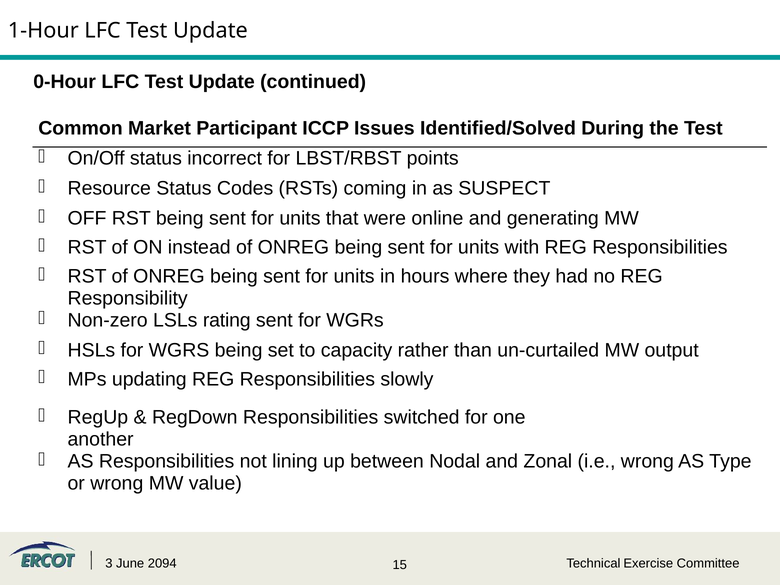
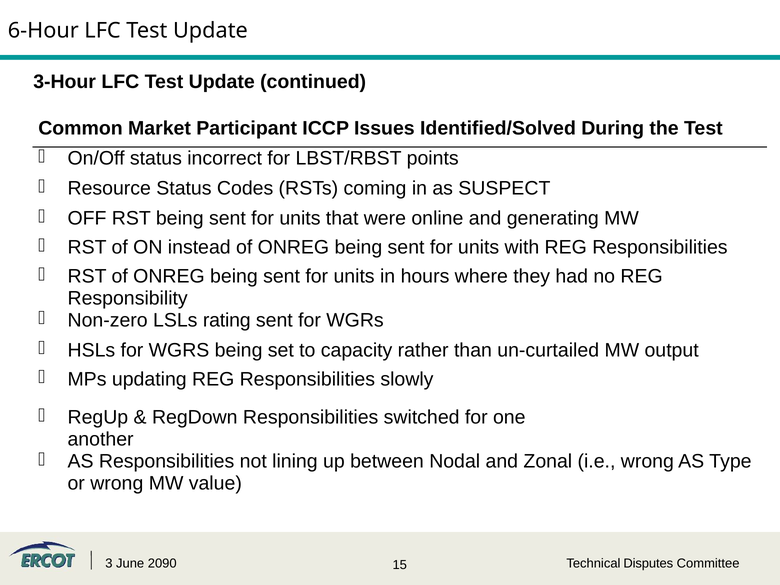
1-Hour: 1-Hour -> 6-Hour
0-Hour: 0-Hour -> 3-Hour
2094: 2094 -> 2090
Exercise: Exercise -> Disputes
